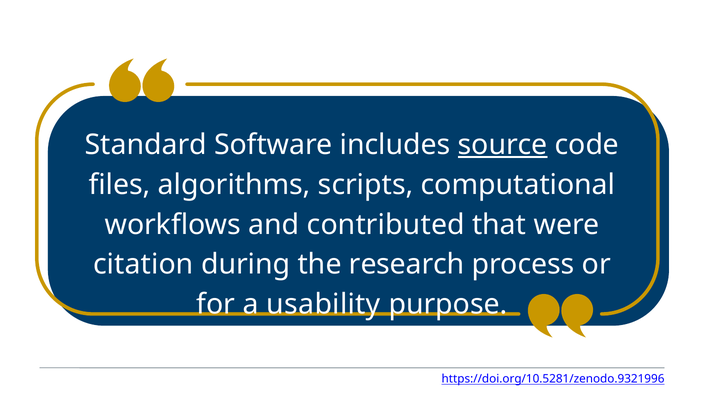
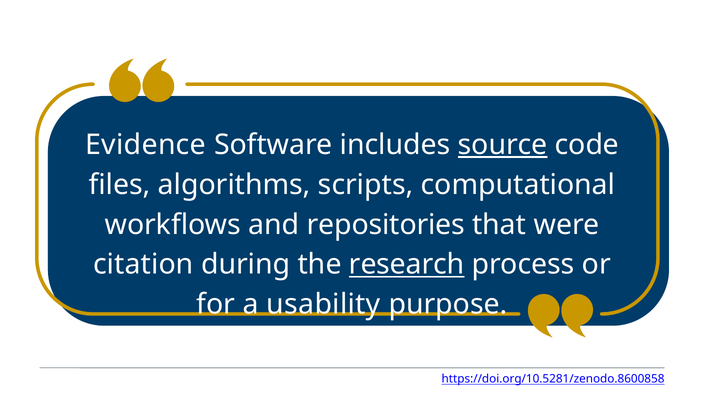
Standard: Standard -> Evidence
contributed: contributed -> repositories
research underline: none -> present
https://doi.org/10.5281/zenodo.9321996: https://doi.org/10.5281/zenodo.9321996 -> https://doi.org/10.5281/zenodo.8600858
